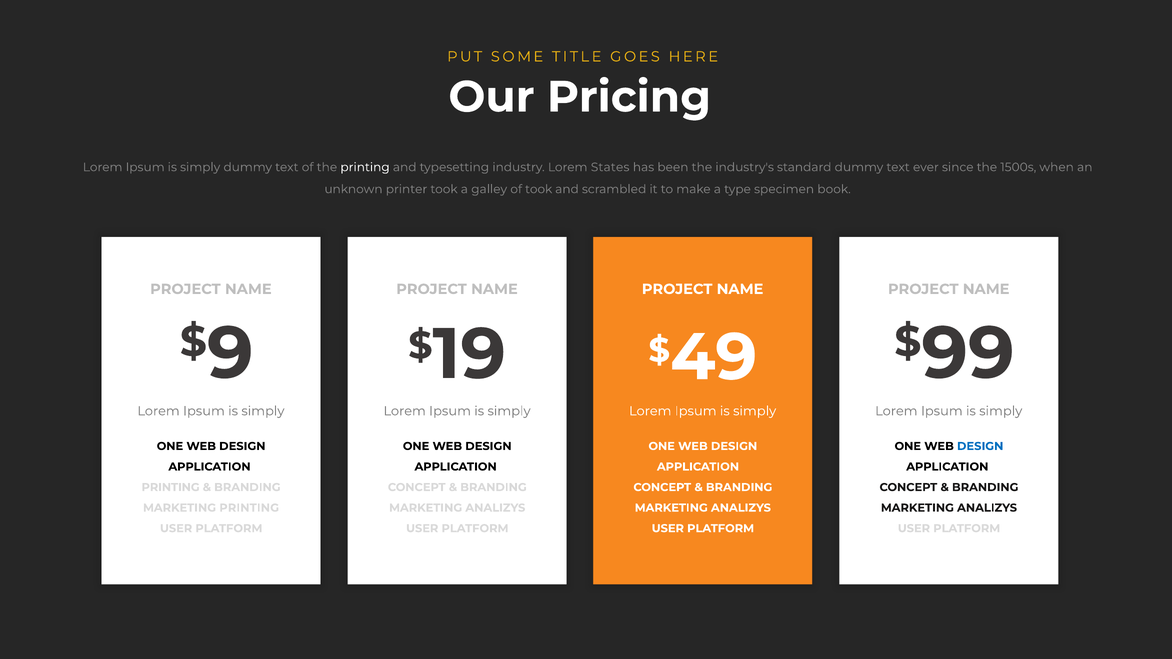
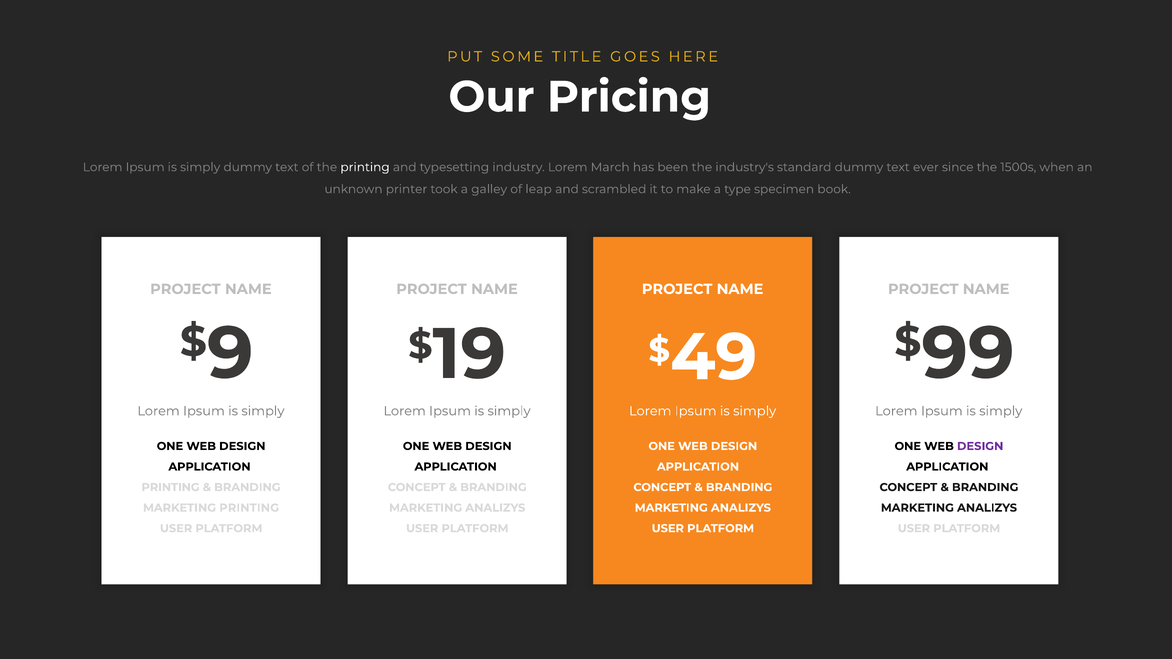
States: States -> March
of took: took -> leap
DESIGN at (980, 446) colour: blue -> purple
